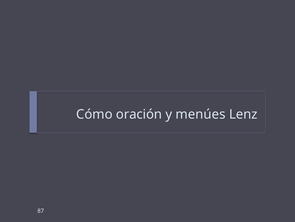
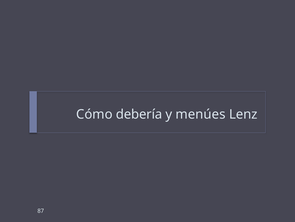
oración: oración -> debería
